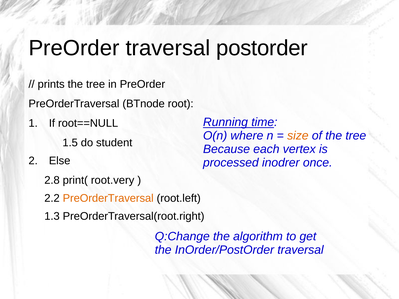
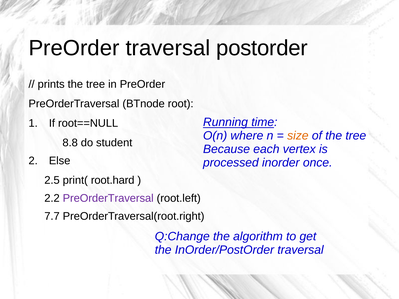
1.5: 1.5 -> 8.8
inodrer: inodrer -> inorder
2.8: 2.8 -> 2.5
root.very: root.very -> root.hard
PreOrderTraversal at (108, 198) colour: orange -> purple
1.3: 1.3 -> 7.7
